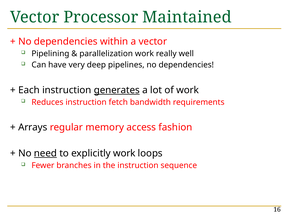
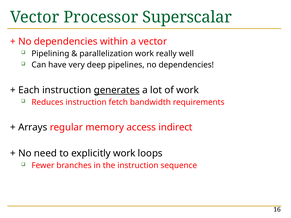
Maintained: Maintained -> Superscalar
fashion: fashion -> indirect
need underline: present -> none
